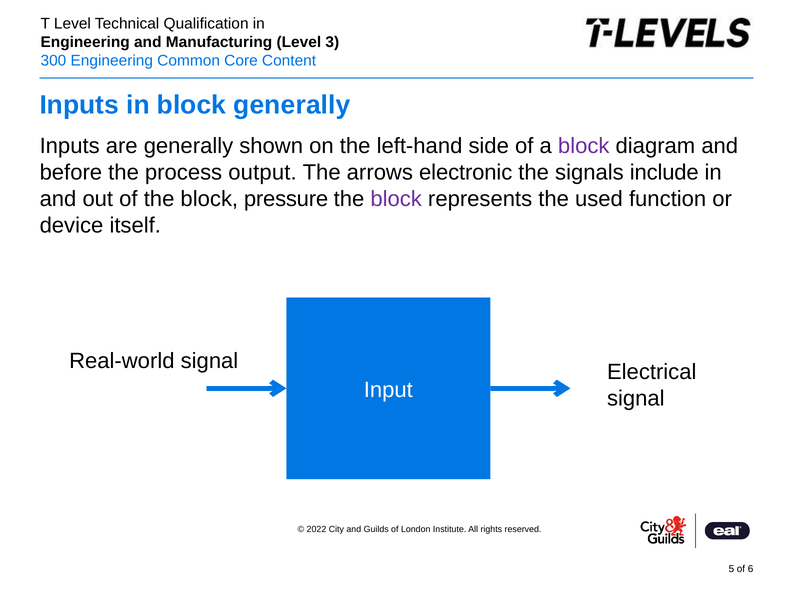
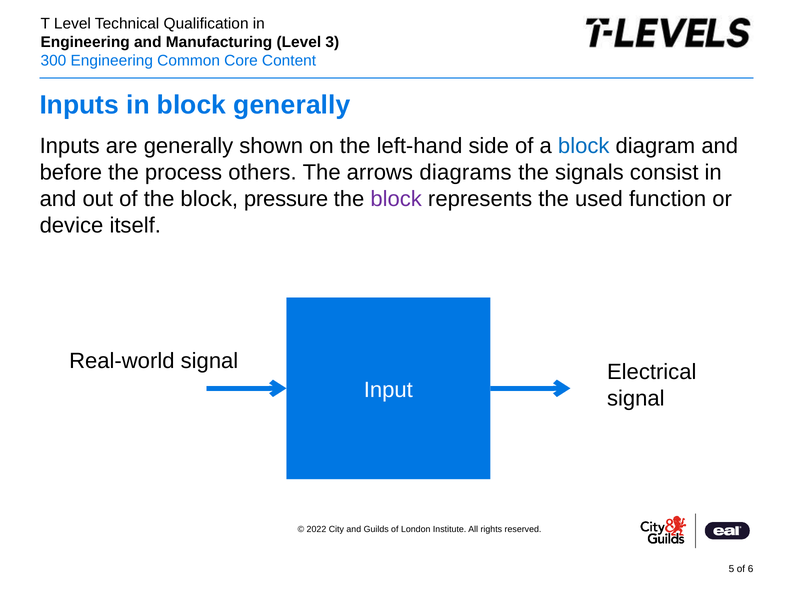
block at (584, 146) colour: purple -> blue
output: output -> others
electronic: electronic -> diagrams
include: include -> consist
